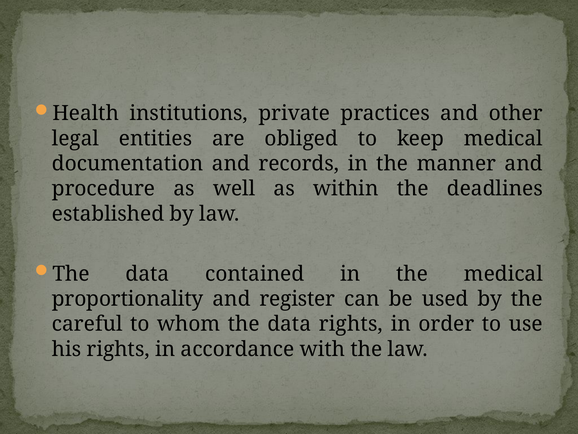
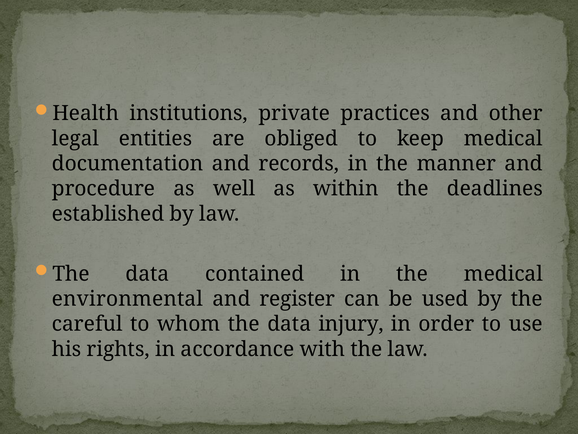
proportionality: proportionality -> environmental
data rights: rights -> injury
